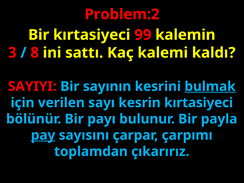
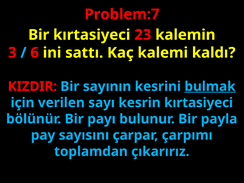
Problem:2: Problem:2 -> Problem:7
99: 99 -> 23
8: 8 -> 6
SAYIYI: SAYIYI -> KIZDIR
pay underline: present -> none
